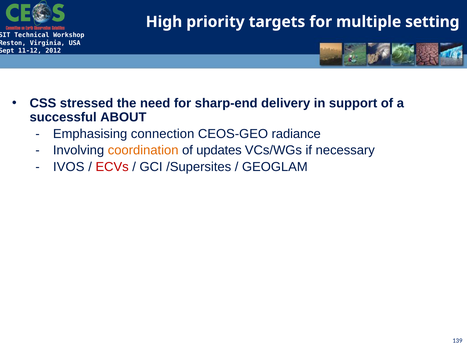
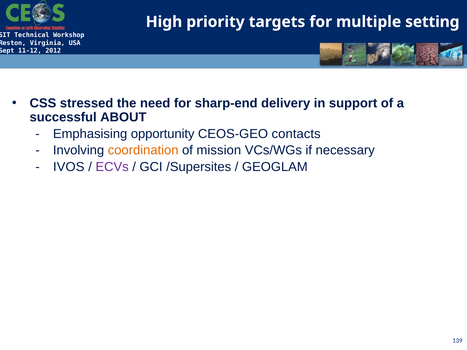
connection: connection -> opportunity
radiance: radiance -> contacts
updates: updates -> mission
ECVs colour: red -> purple
